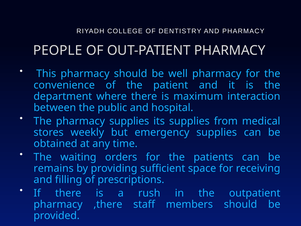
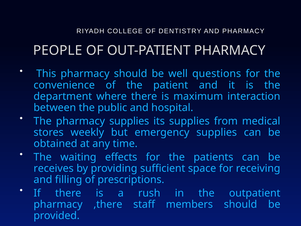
well pharmacy: pharmacy -> questions
orders: orders -> effects
remains: remains -> receives
